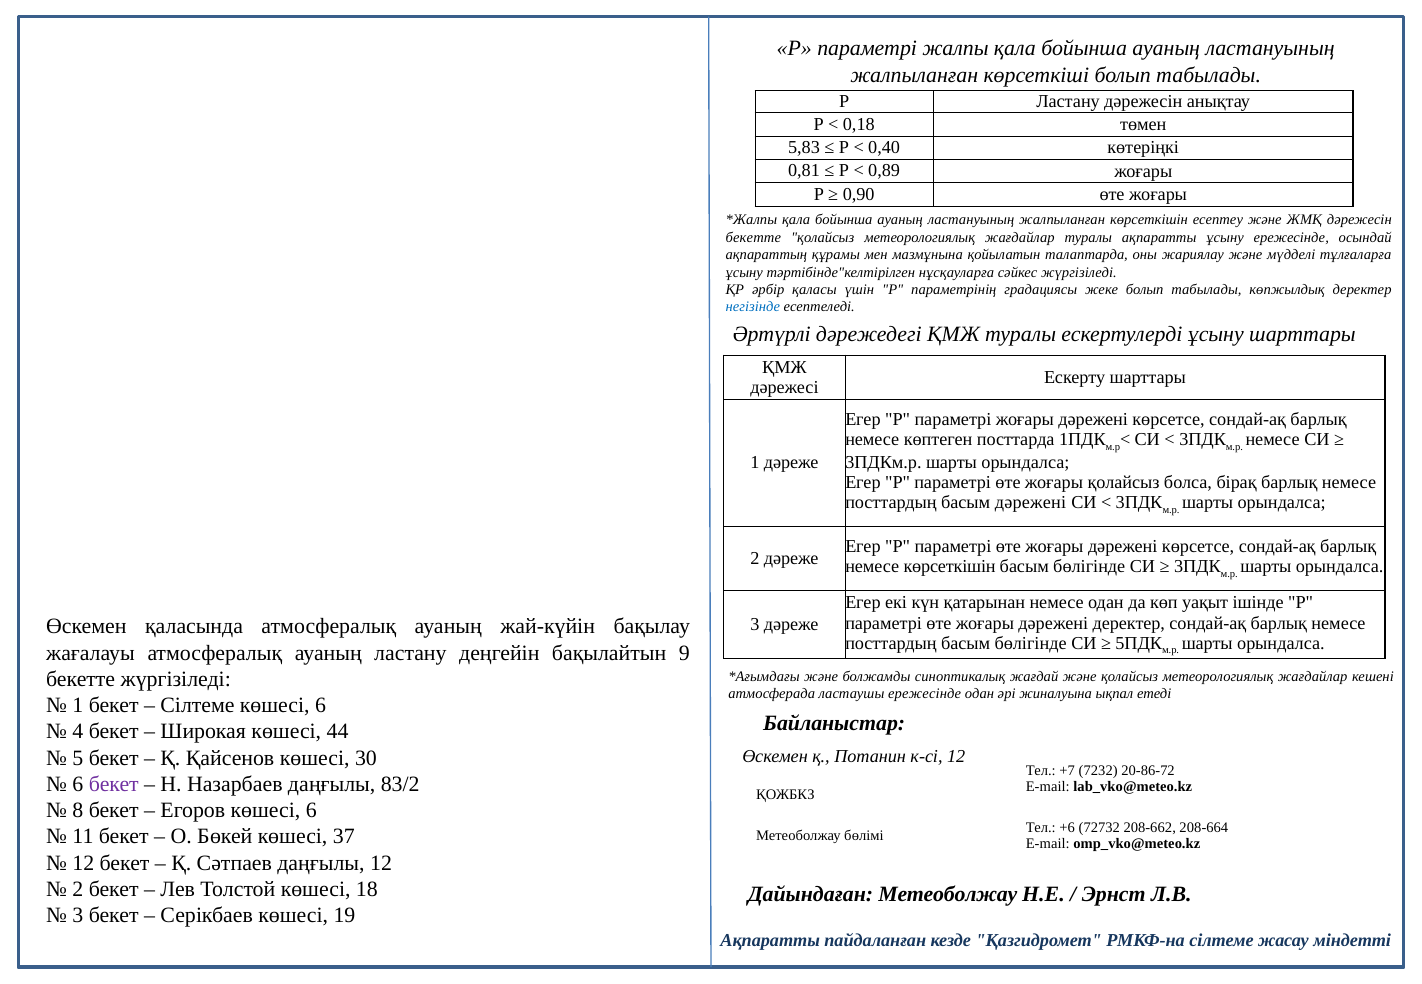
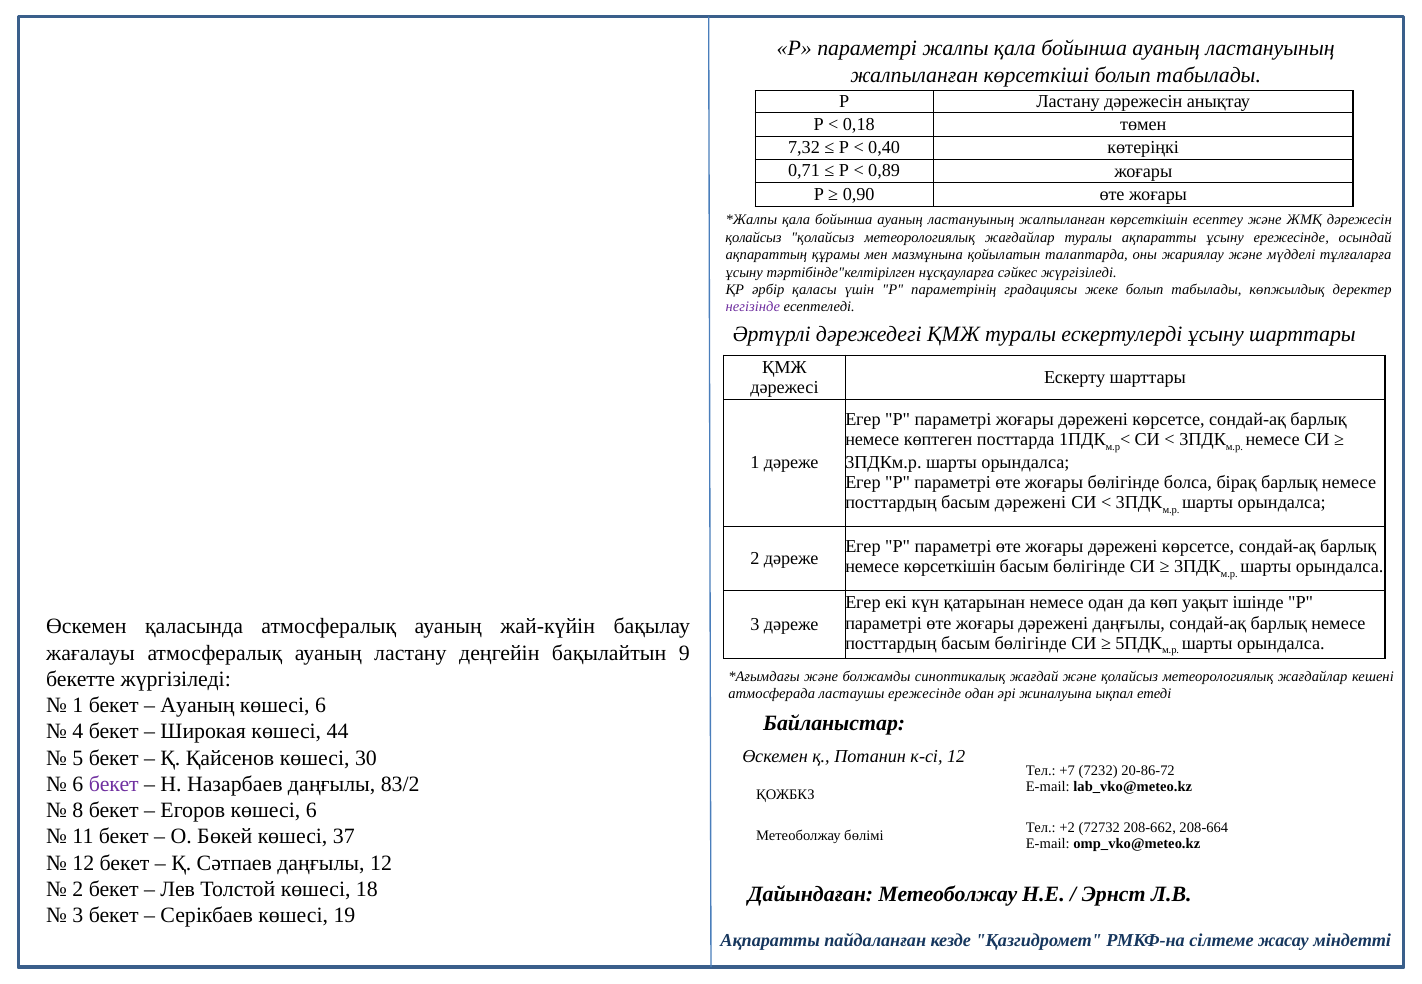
5,83: 5,83 -> 7,32
0,81: 0,81 -> 0,71
бекетте at (753, 237): бекетте -> қолайсыз
негізінде colour: blue -> purple
жоғары қолайсыз: қолайсыз -> бөлігінде
дәрежені деректер: деректер -> даңғылы
Сілтеме at (197, 706): Сілтеме -> Ауаның
+6: +6 -> +2
